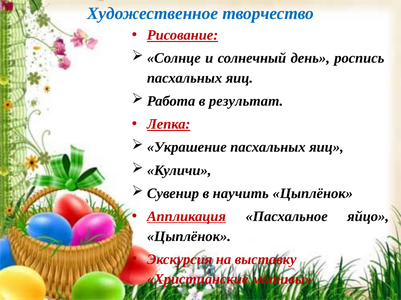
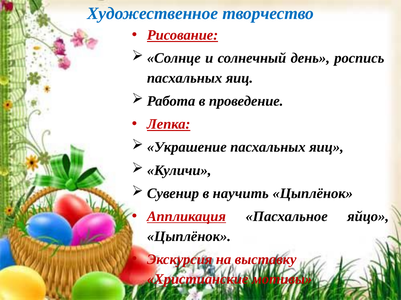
результат: результат -> проведение
